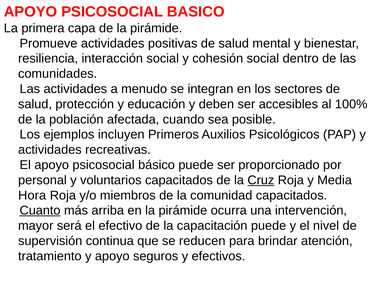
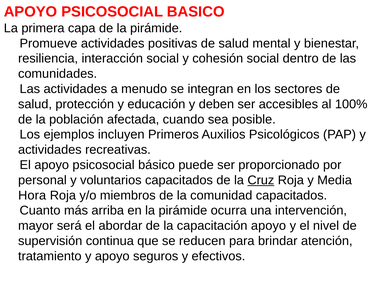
Cuanto underline: present -> none
efectivo: efectivo -> abordar
capacitación puede: puede -> apoyo
